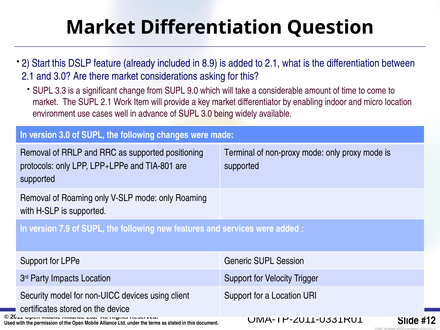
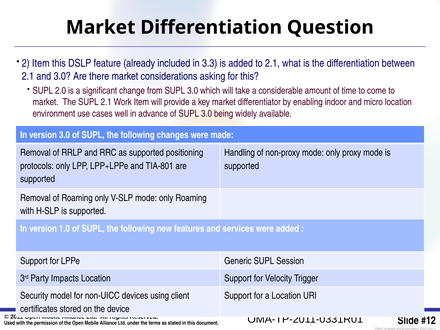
2 Start: Start -> Item
8.9: 8.9 -> 3.3
3.3: 3.3 -> 2.0
from SUPL 9.0: 9.0 -> 3.0
Terminal: Terminal -> Handling
7.9: 7.9 -> 1.0
